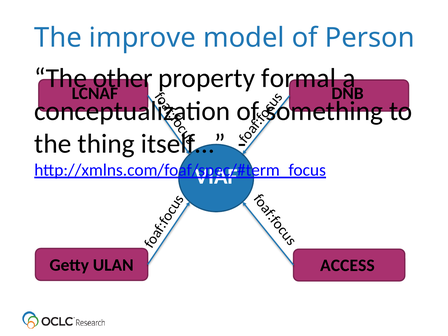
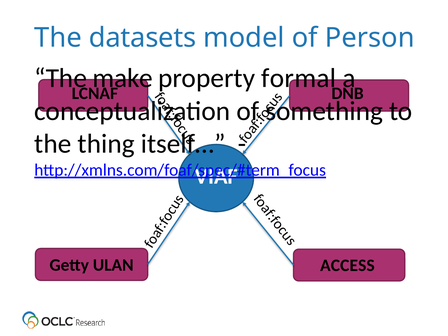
improve: improve -> datasets
other: other -> make
